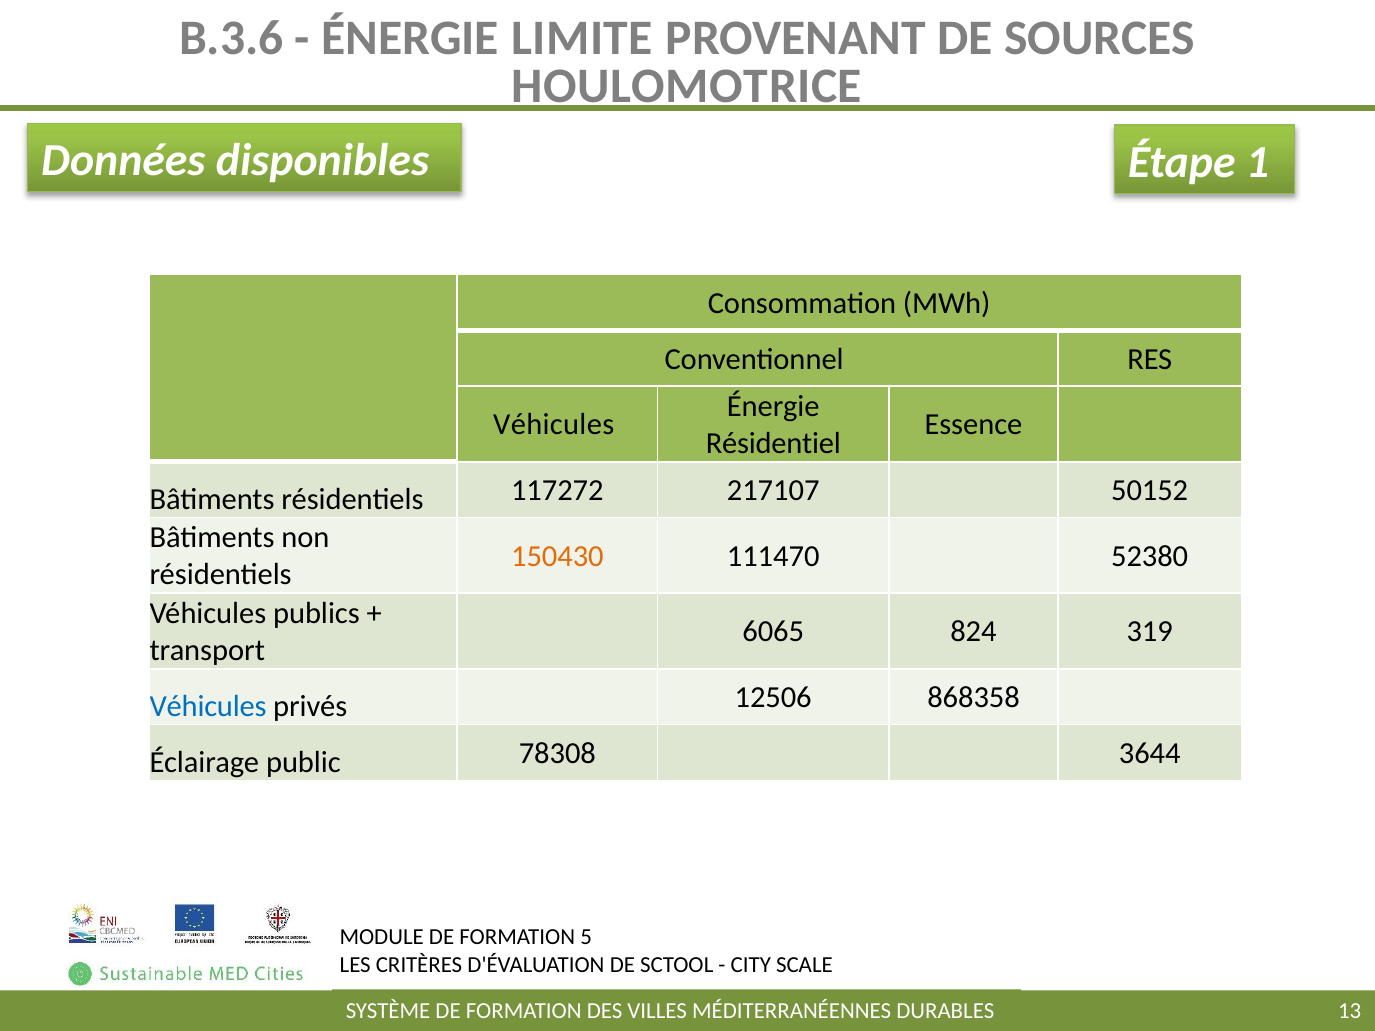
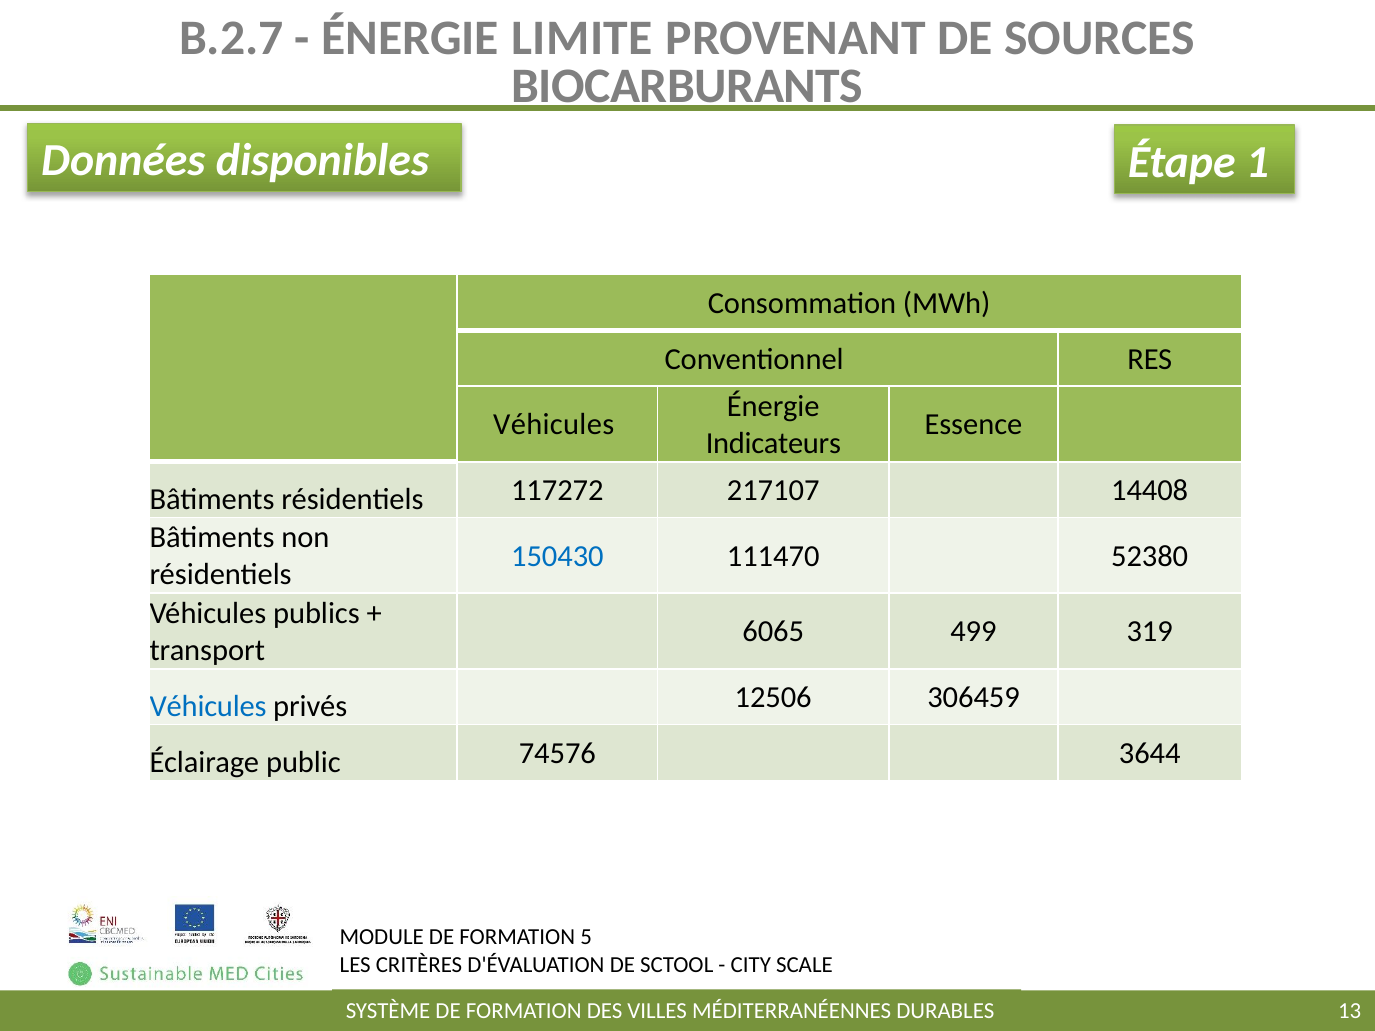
B.3.6: B.3.6 -> B.2.7
HOULOMOTRICE: HOULOMOTRICE -> BIOCARBURANTS
Résidentiel: Résidentiel -> Indicateurs
50152: 50152 -> 14408
150430 colour: orange -> blue
824: 824 -> 499
868358: 868358 -> 306459
78308: 78308 -> 74576
